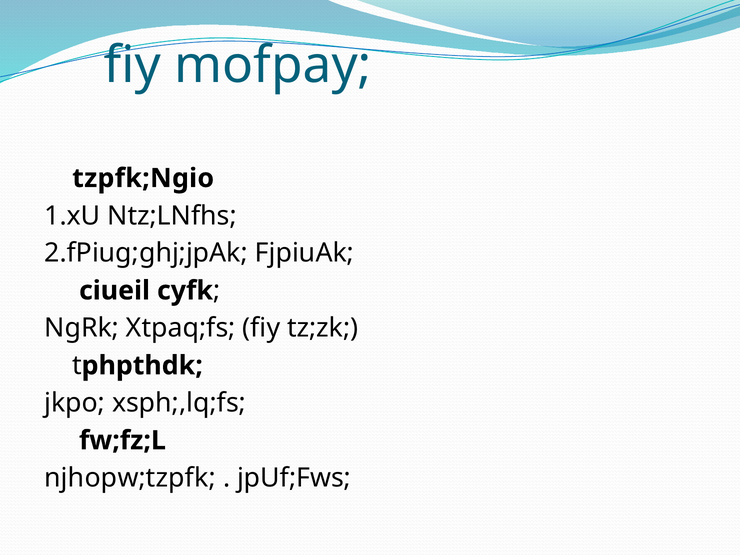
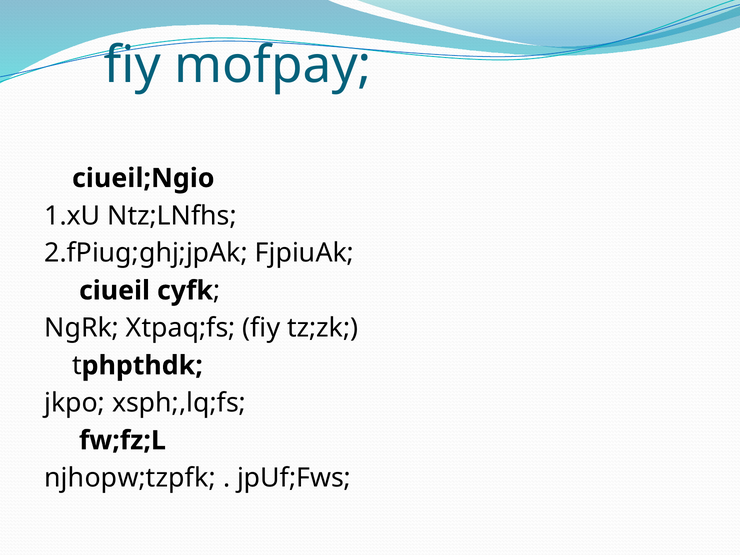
tzpfk;Ngio: tzpfk;Ngio -> ciueil;Ngio
